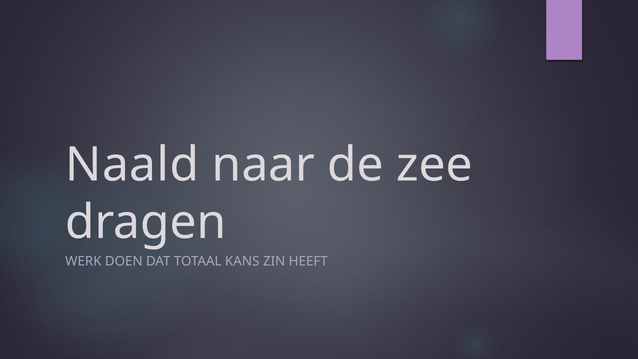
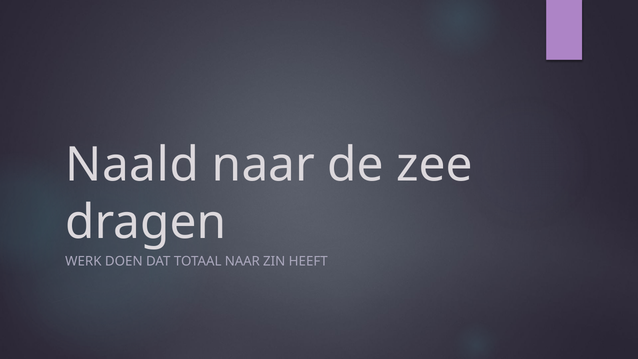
TOTAAL KANS: KANS -> NAAR
